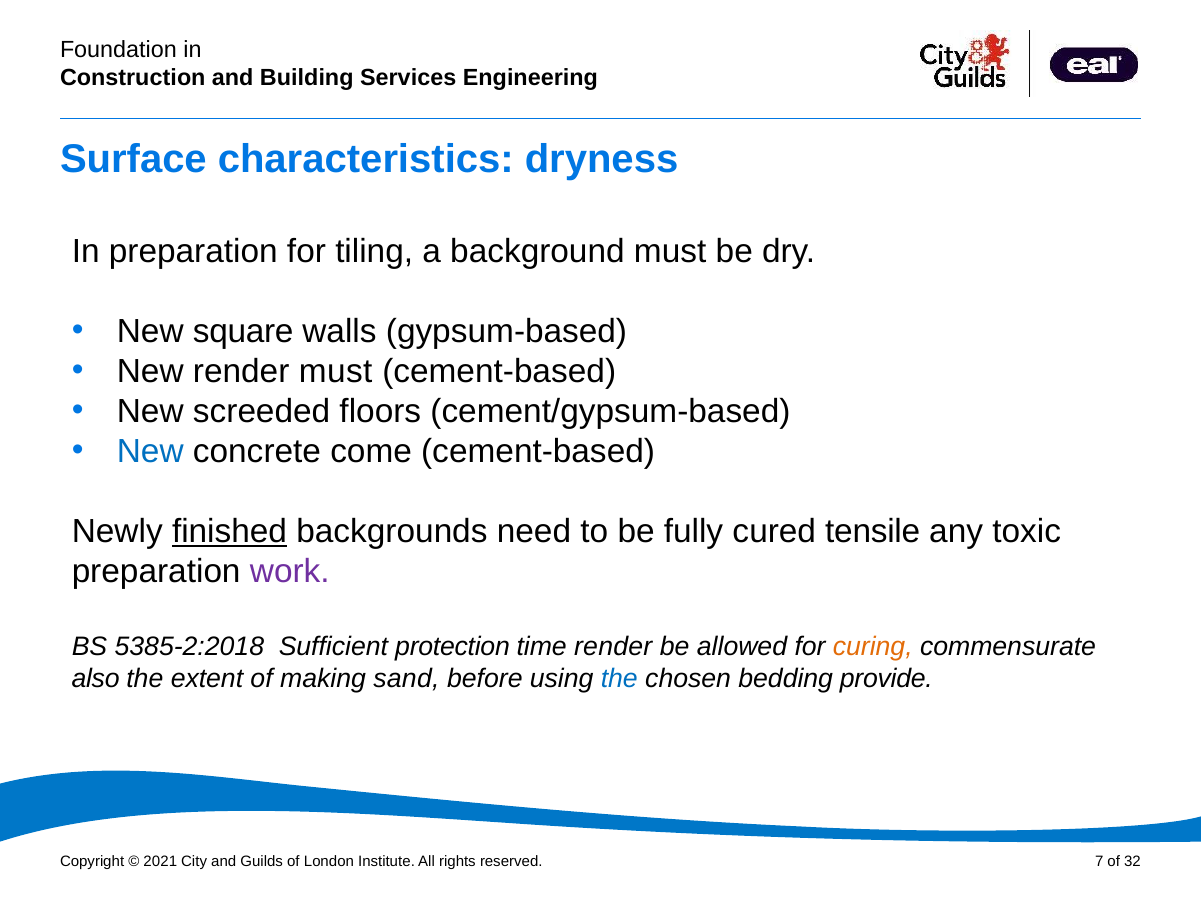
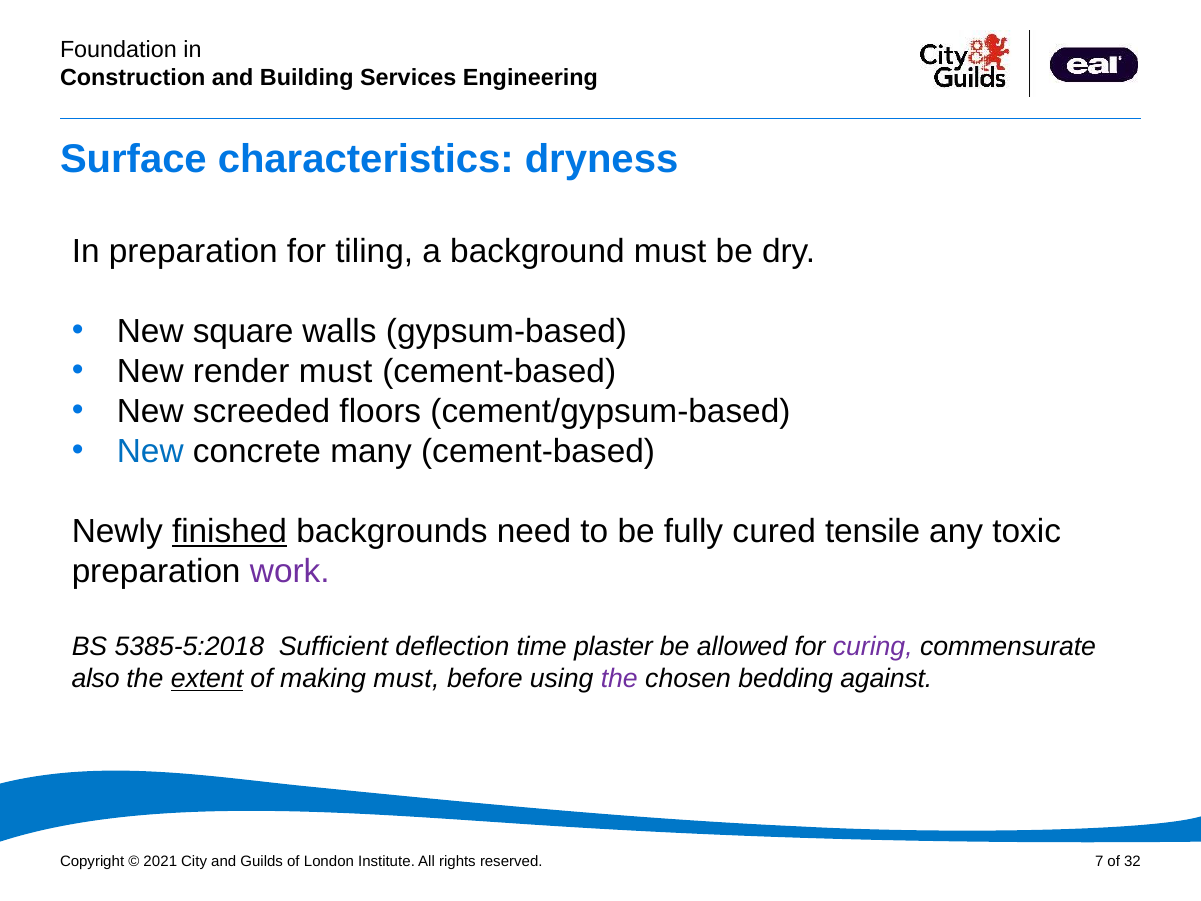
come: come -> many
5385-2:2018: 5385-2:2018 -> 5385-5:2018
protection: protection -> deflection
time render: render -> plaster
curing colour: orange -> purple
extent underline: none -> present
making sand: sand -> must
the at (619, 679) colour: blue -> purple
provide: provide -> against
